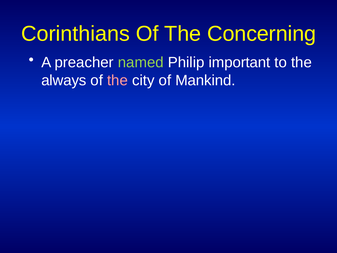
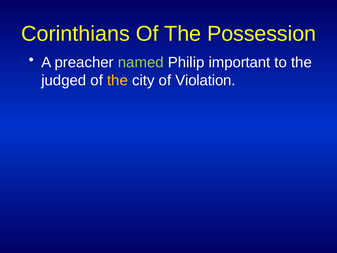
Concerning: Concerning -> Possession
always: always -> judged
the at (117, 80) colour: pink -> yellow
Mankind: Mankind -> Violation
